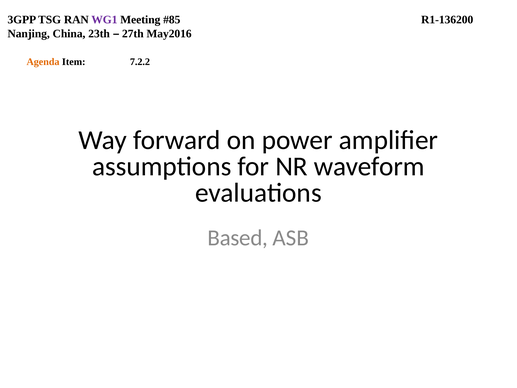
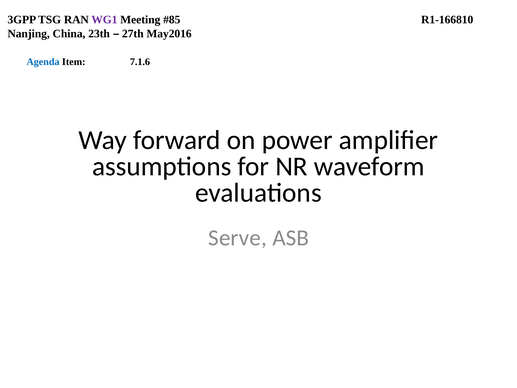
R1-136200: R1-136200 -> R1-166810
Agenda colour: orange -> blue
7.2.2: 7.2.2 -> 7.1.6
Based: Based -> Serve
